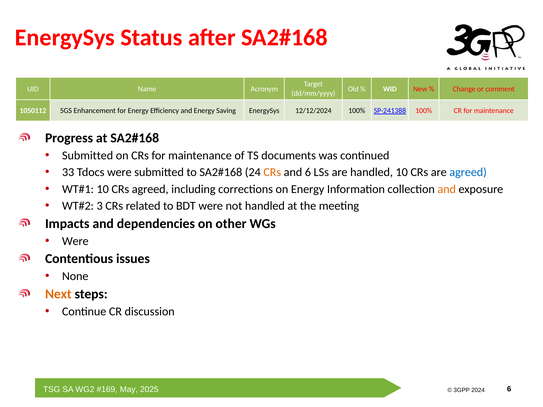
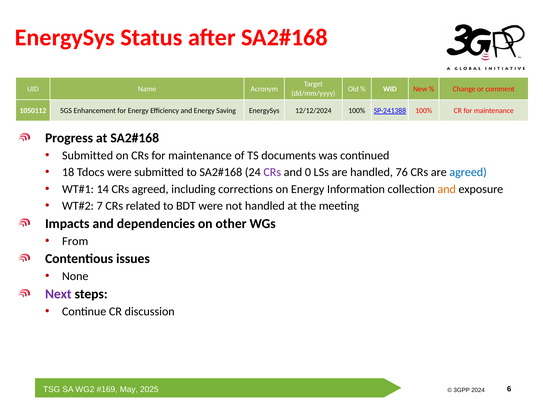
33: 33 -> 18
CRs at (272, 172) colour: orange -> purple
and 6: 6 -> 0
handled 10: 10 -> 76
10 at (103, 189): 10 -> 14
3: 3 -> 7
Were at (75, 241): Were -> From
Next colour: orange -> purple
